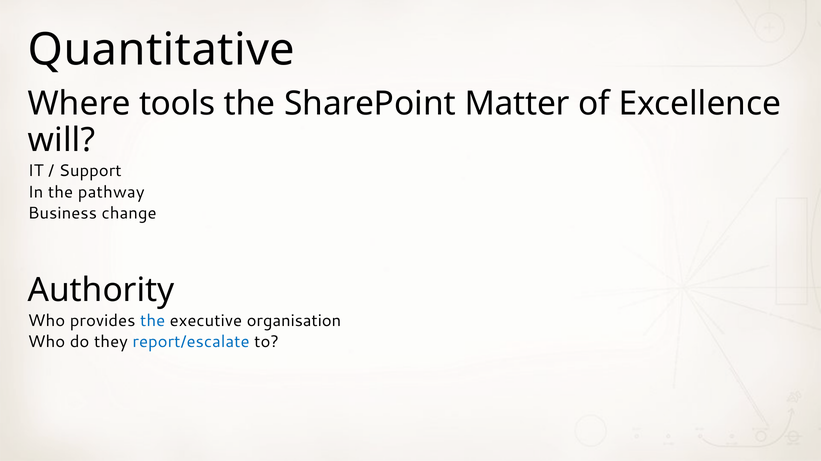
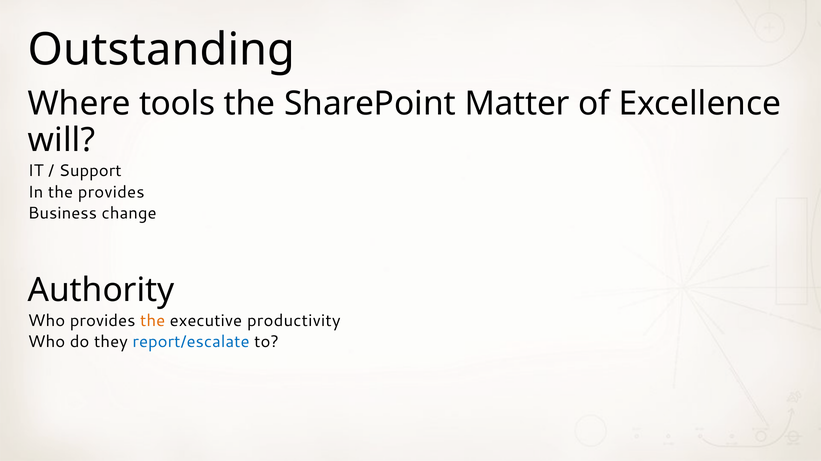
Quantitative: Quantitative -> Outstanding
the pathway: pathway -> provides
the at (153, 321) colour: blue -> orange
organisation: organisation -> productivity
